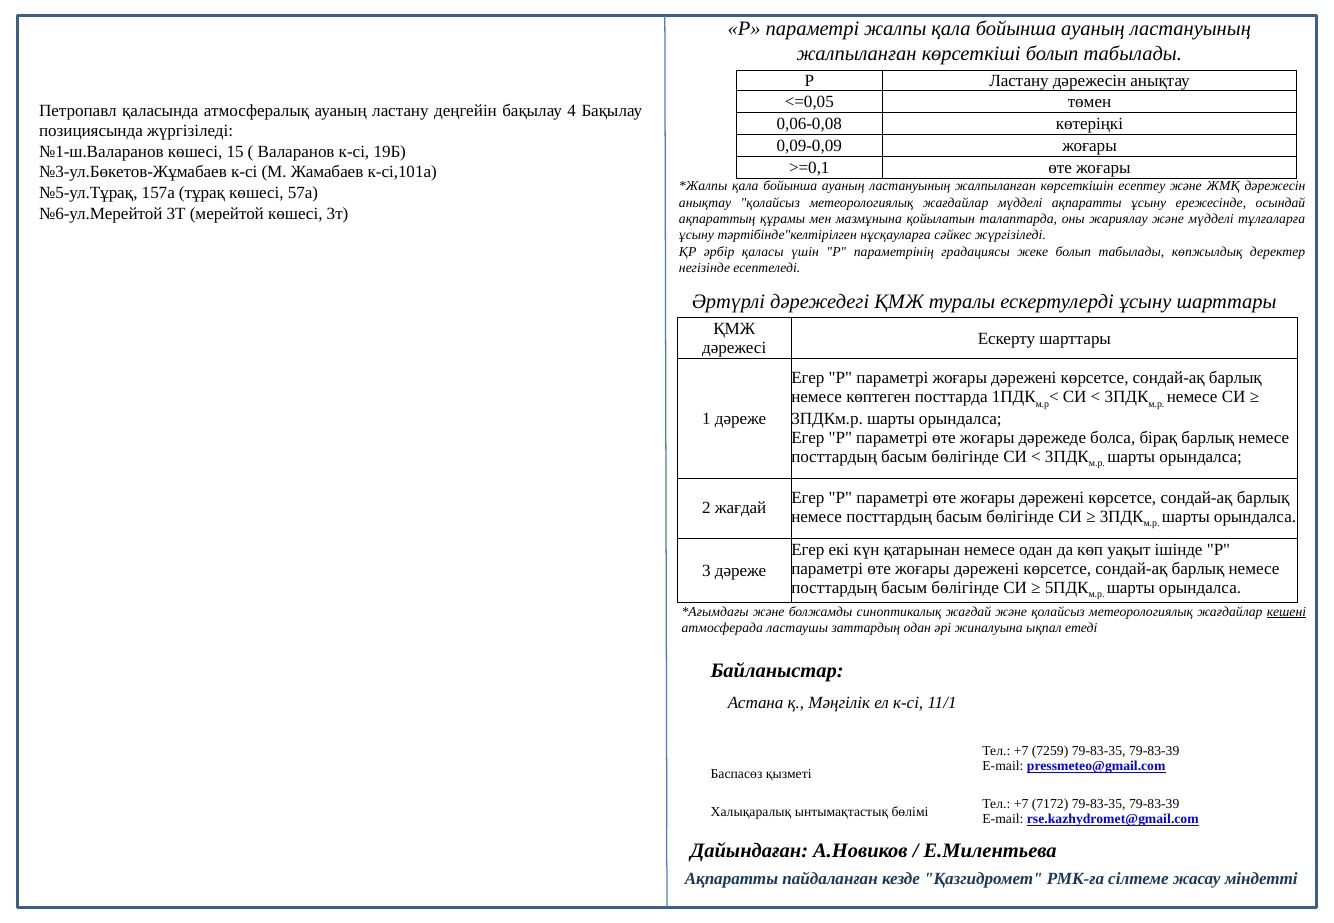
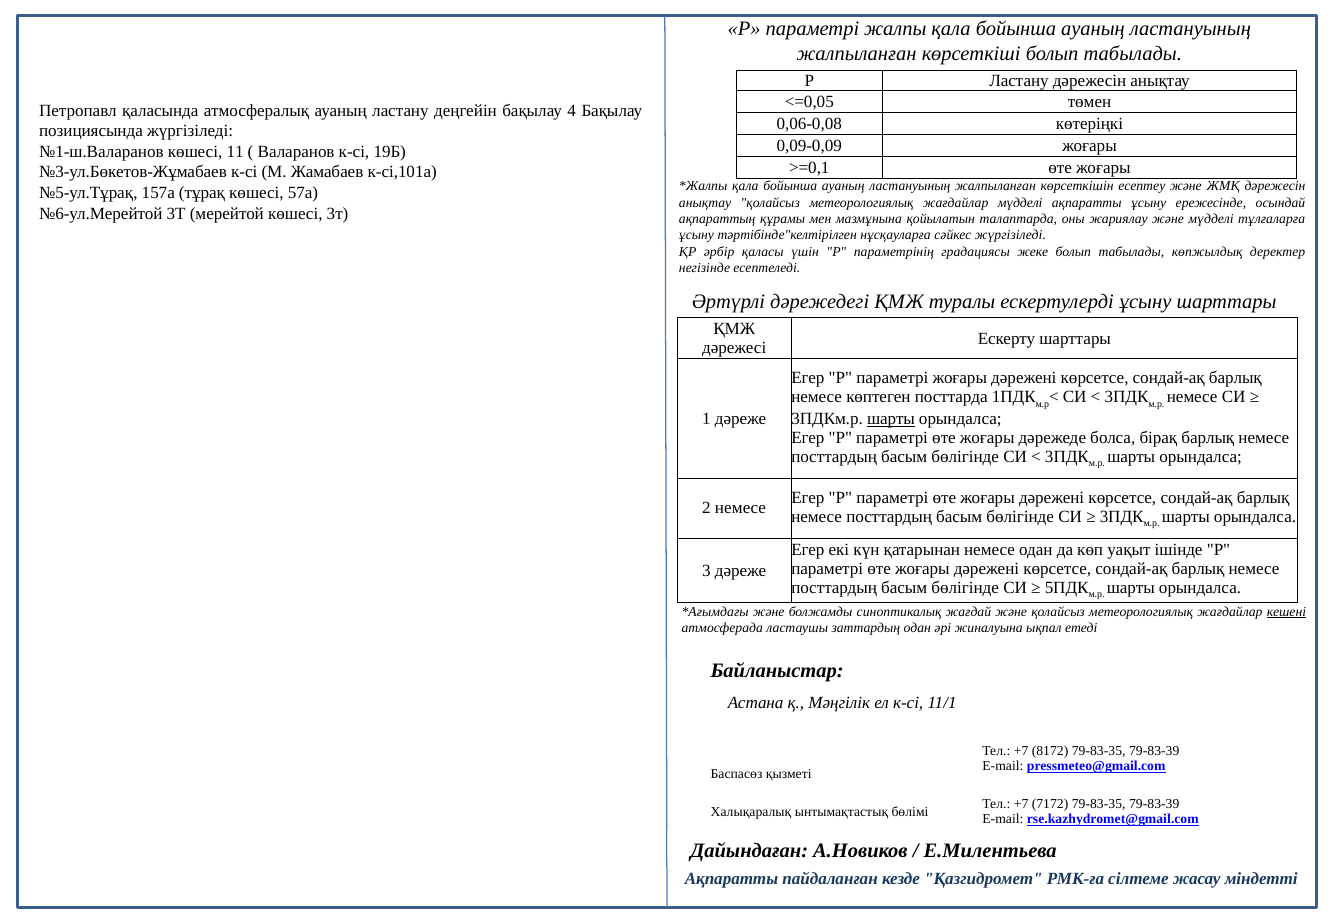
15: 15 -> 11
шарты at (891, 419) underline: none -> present
2 жағдай: жағдай -> немесе
7259: 7259 -> 8172
